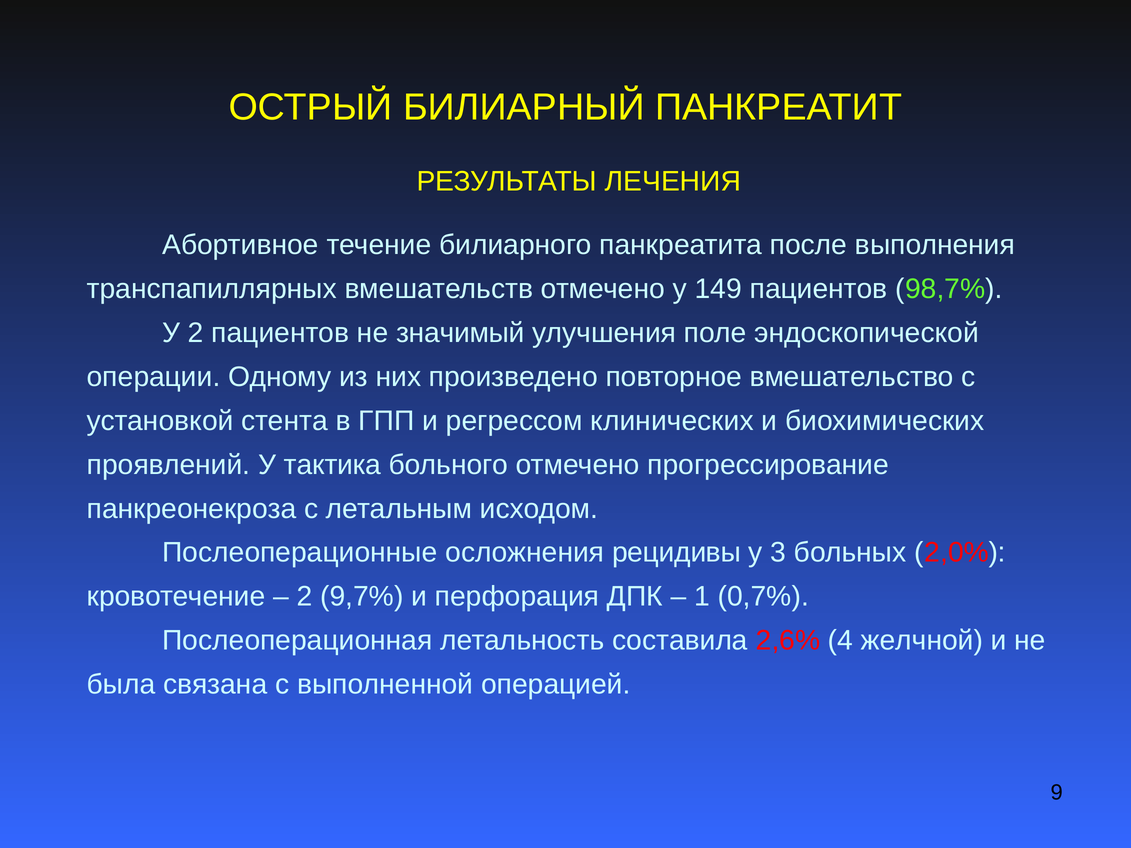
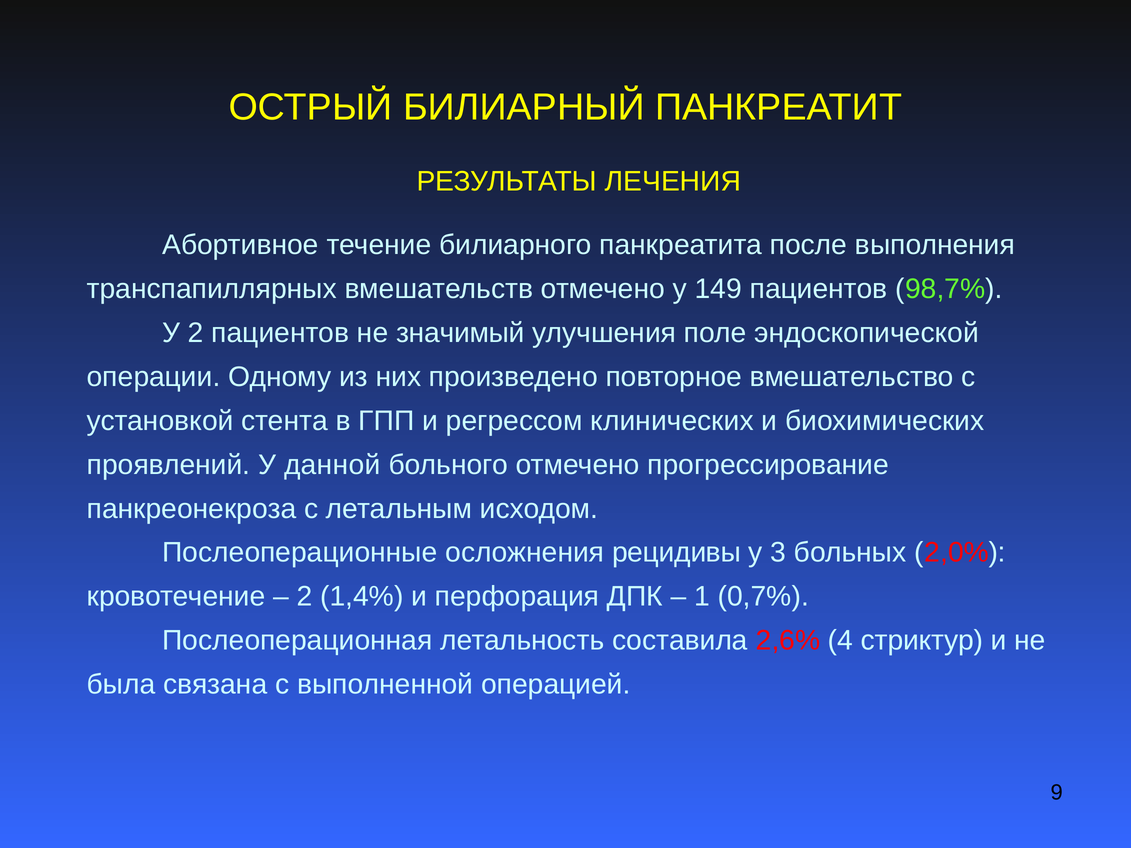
тактика: тактика -> данной
9,7%: 9,7% -> 1,4%
желчной: желчной -> стриктур
